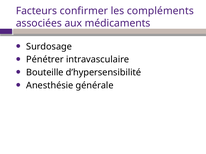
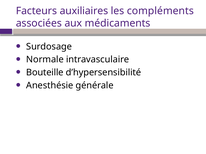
confirmer: confirmer -> auxiliaires
Pénétrer: Pénétrer -> Normale
